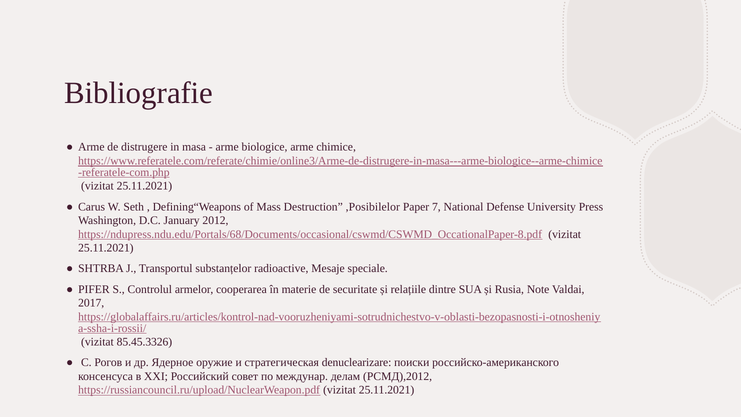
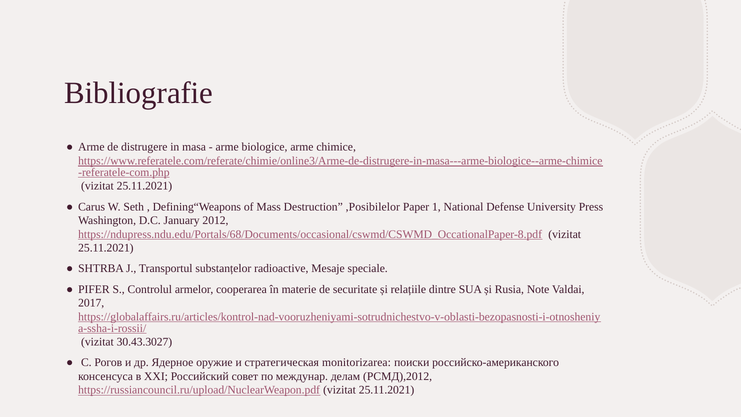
7: 7 -> 1
85.45.3326: 85.45.3326 -> 30.43.3027
denuclearizare: denuclearizare -> monitorizarea
